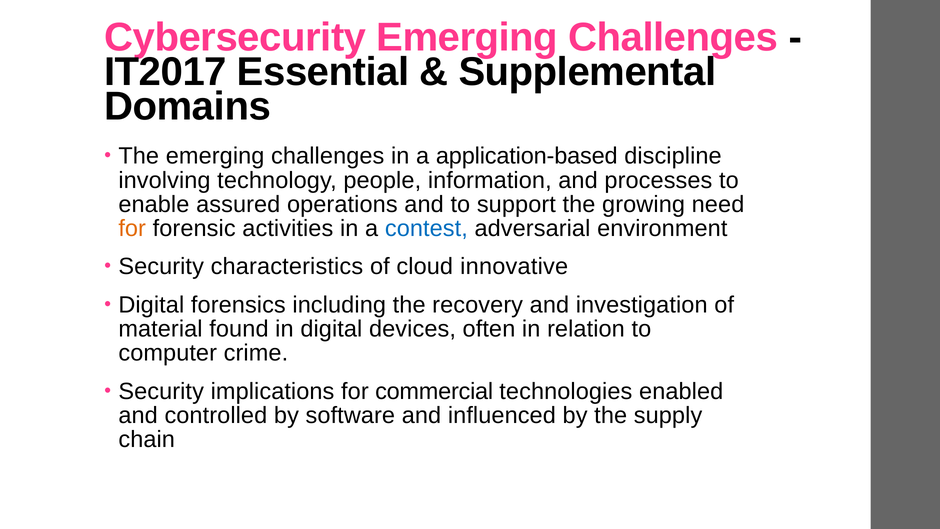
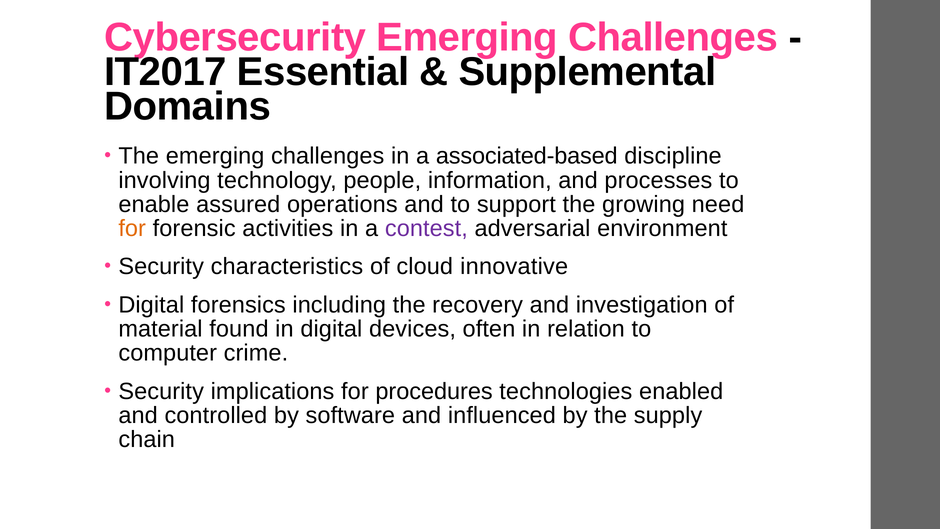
application-based: application-based -> associated-based
contest colour: blue -> purple
commercial: commercial -> procedures
